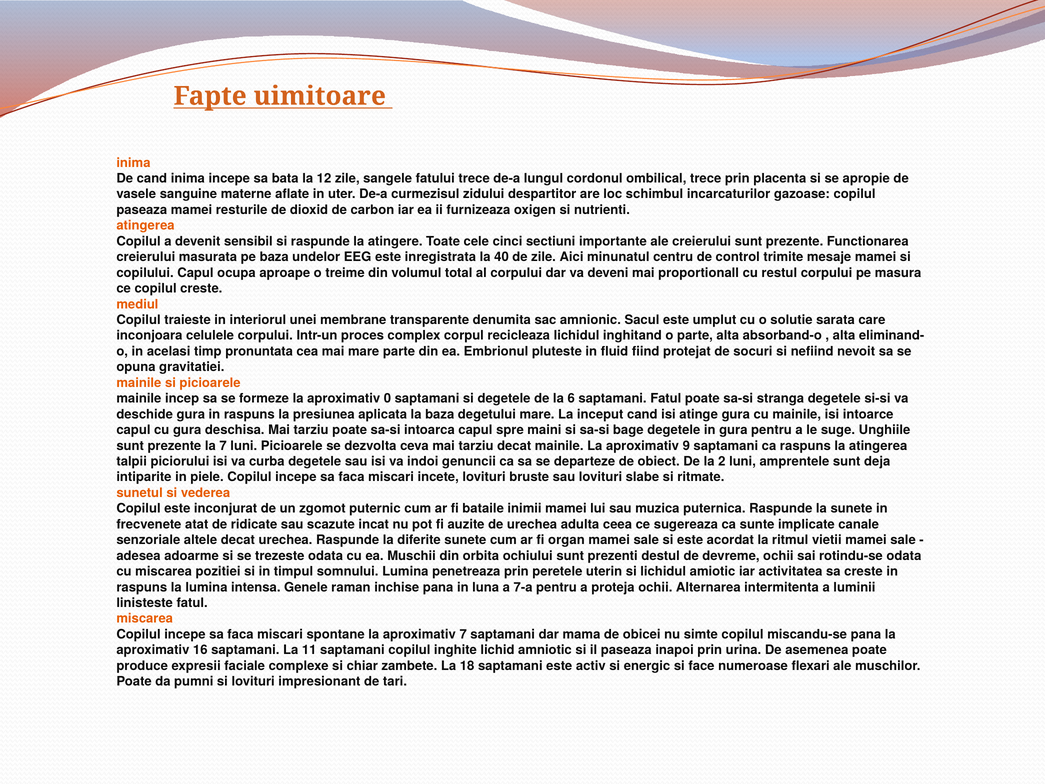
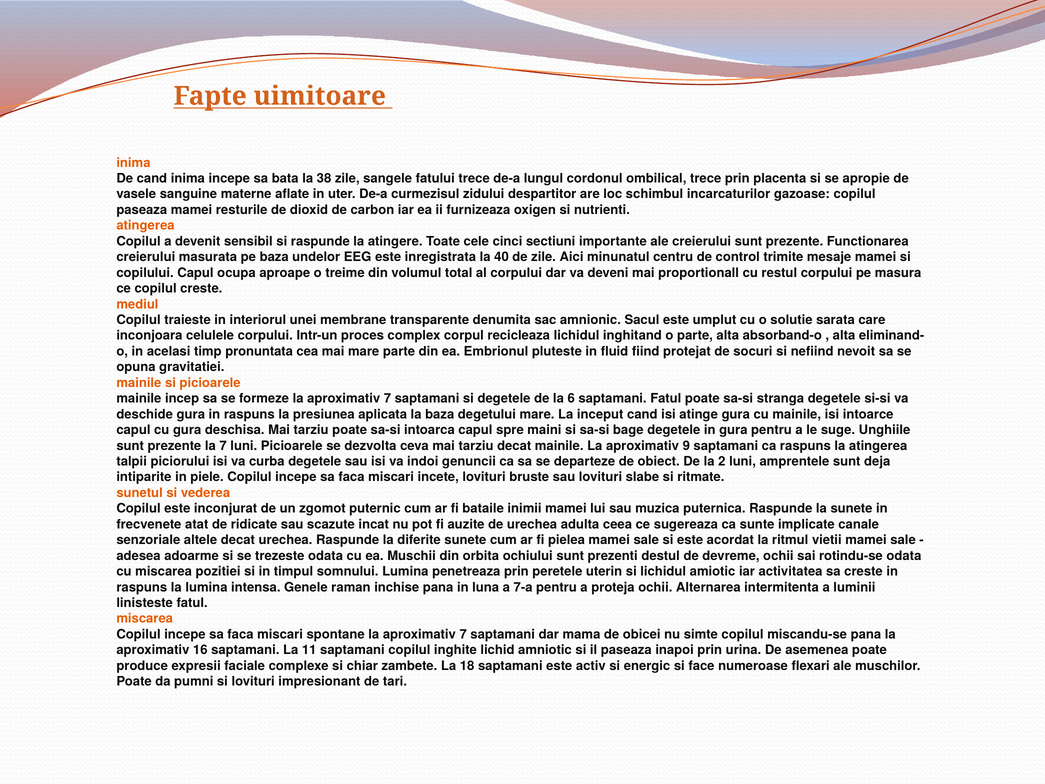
12: 12 -> 38
formeze la aproximativ 0: 0 -> 7
organ: organ -> pielea
